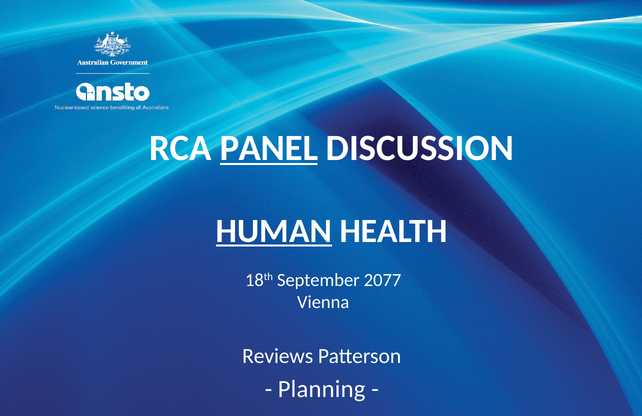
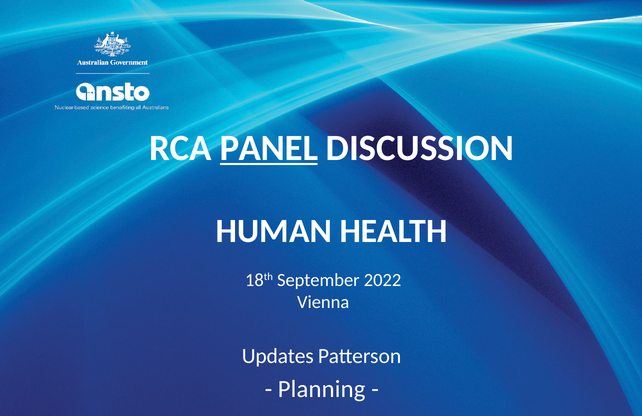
HUMAN underline: present -> none
2077: 2077 -> 2022
Reviews: Reviews -> Updates
